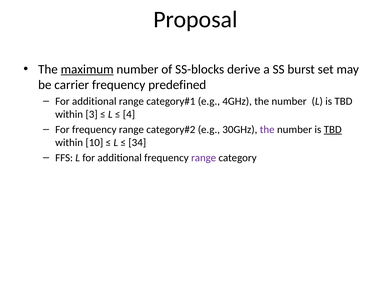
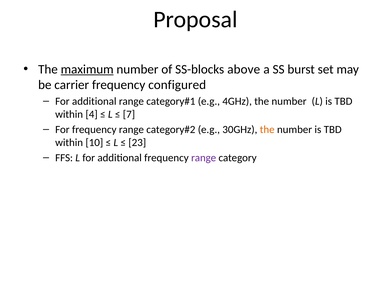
derive: derive -> above
predefined: predefined -> configured
3: 3 -> 4
4: 4 -> 7
the at (267, 130) colour: purple -> orange
TBD at (333, 130) underline: present -> none
34: 34 -> 23
